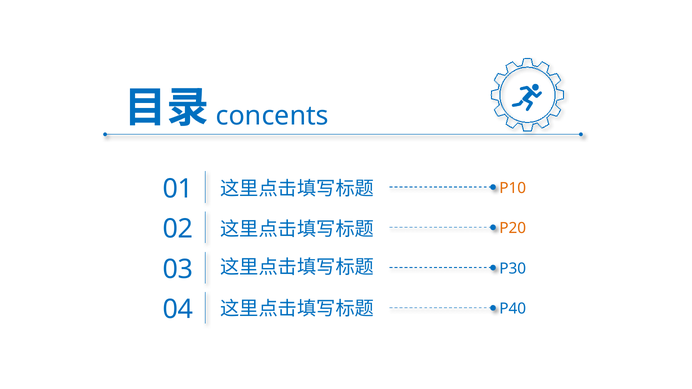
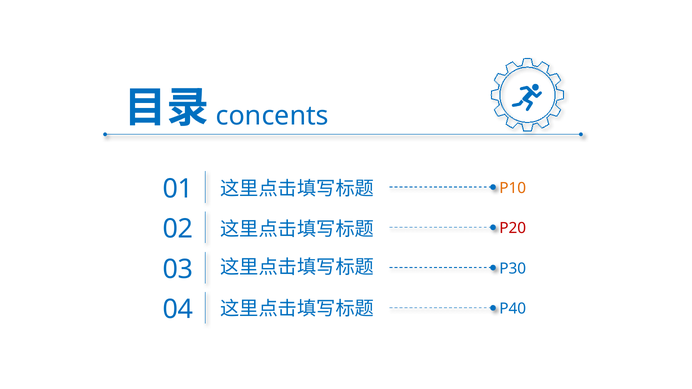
P20 colour: orange -> red
